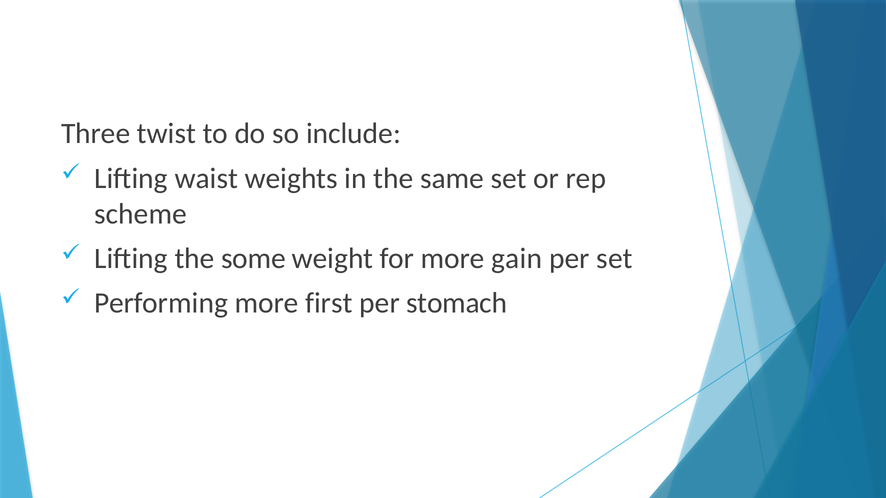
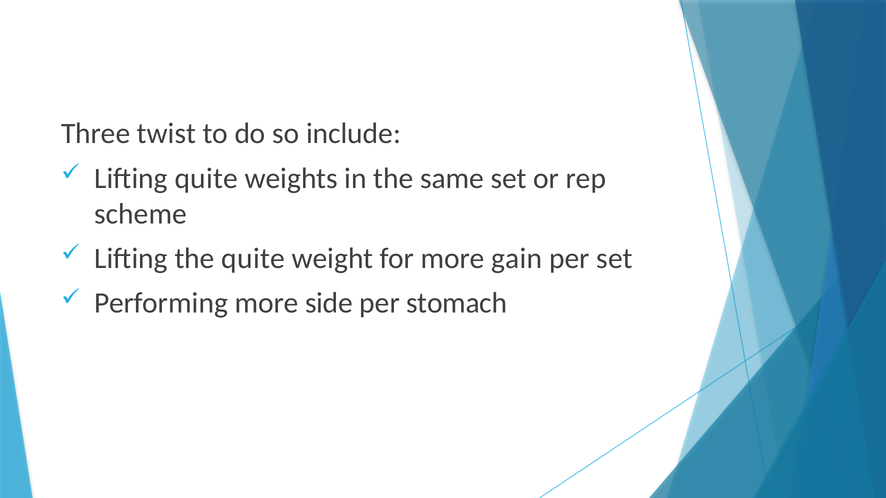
Lifting waist: waist -> quite
the some: some -> quite
first: first -> side
